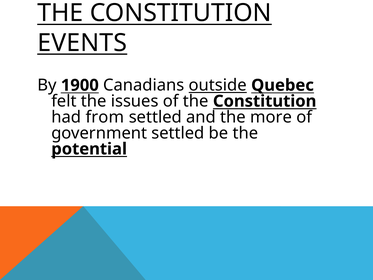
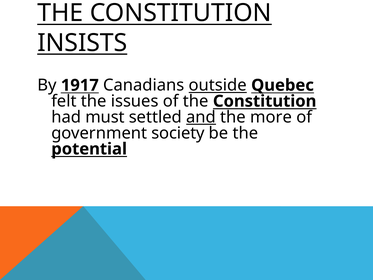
EVENTS: EVENTS -> INSISTS
1900: 1900 -> 1917
from: from -> must
and underline: none -> present
government settled: settled -> society
